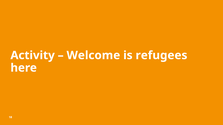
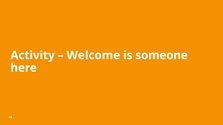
refugees: refugees -> someone
